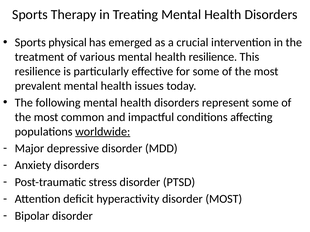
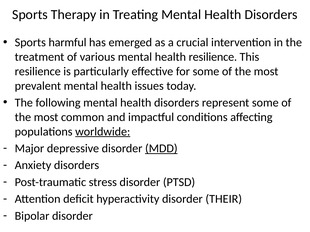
physical: physical -> harmful
MDD underline: none -> present
disorder MOST: MOST -> THEIR
